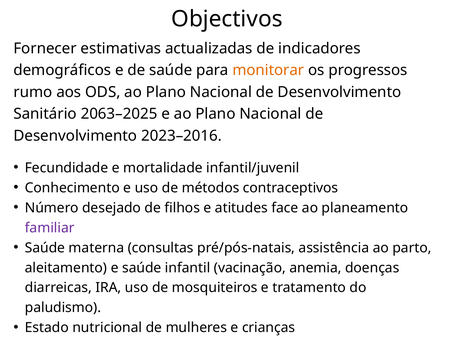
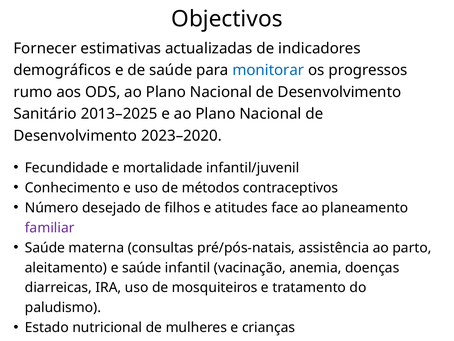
monitorar colour: orange -> blue
2063–2025: 2063–2025 -> 2013–2025
2023–2016: 2023–2016 -> 2023–2020
